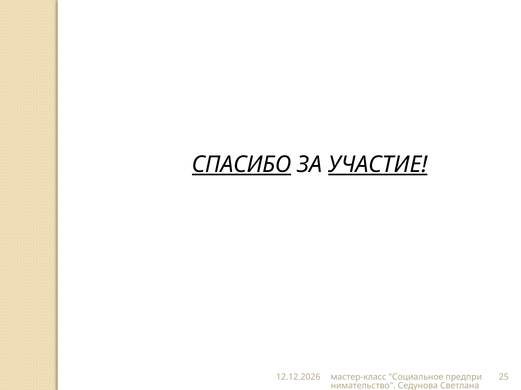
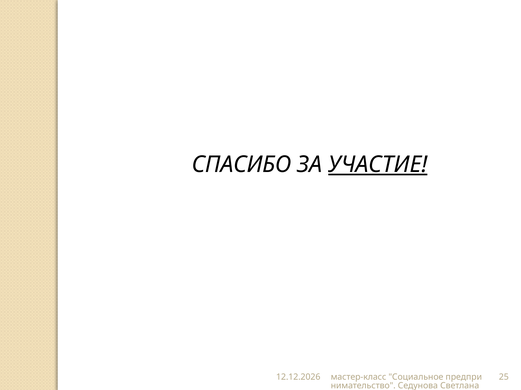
СПАСИБО underline: present -> none
